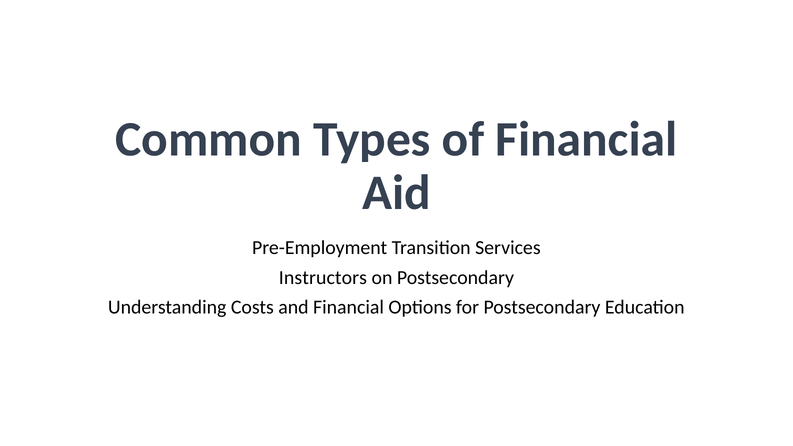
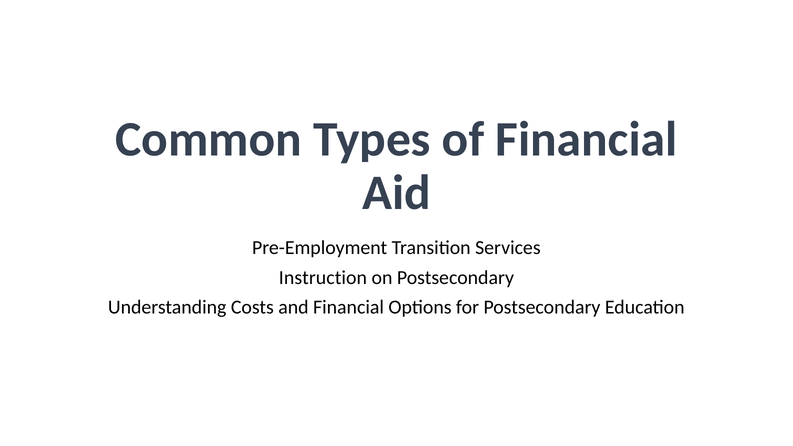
Instructors: Instructors -> Instruction
